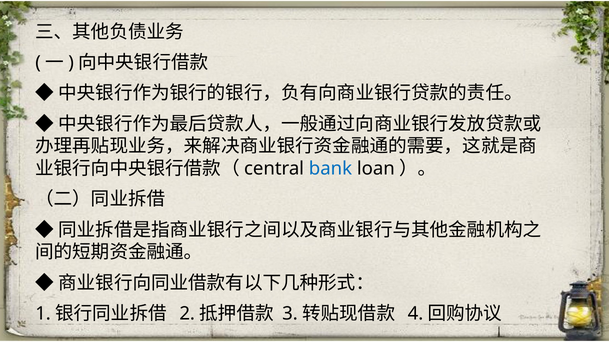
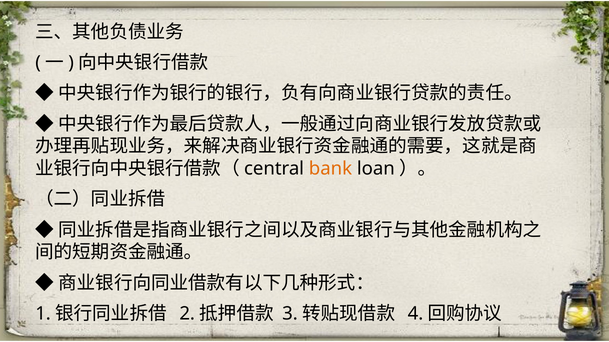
bank colour: blue -> orange
